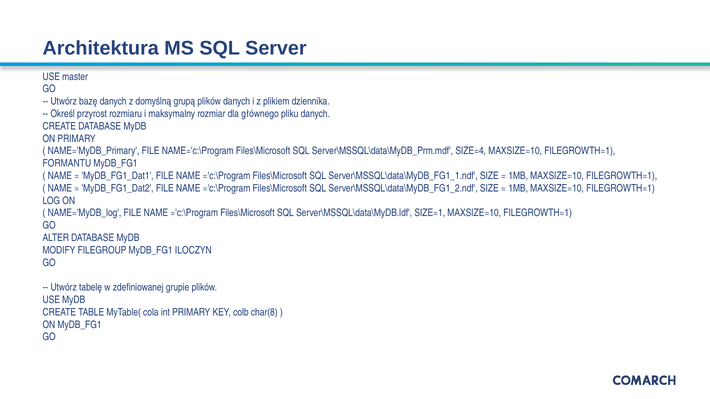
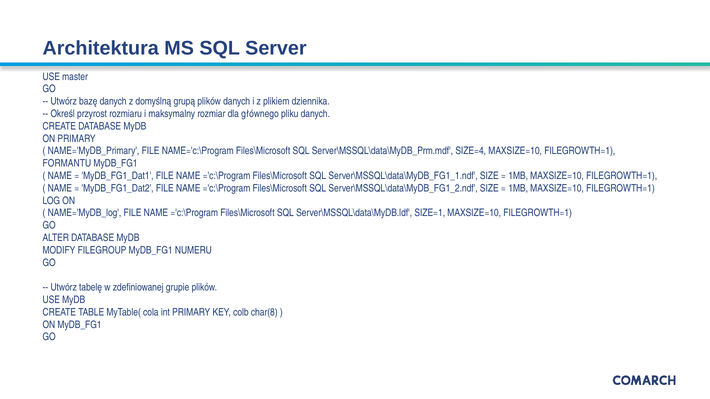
ILOCZYN: ILOCZYN -> NUMERU
